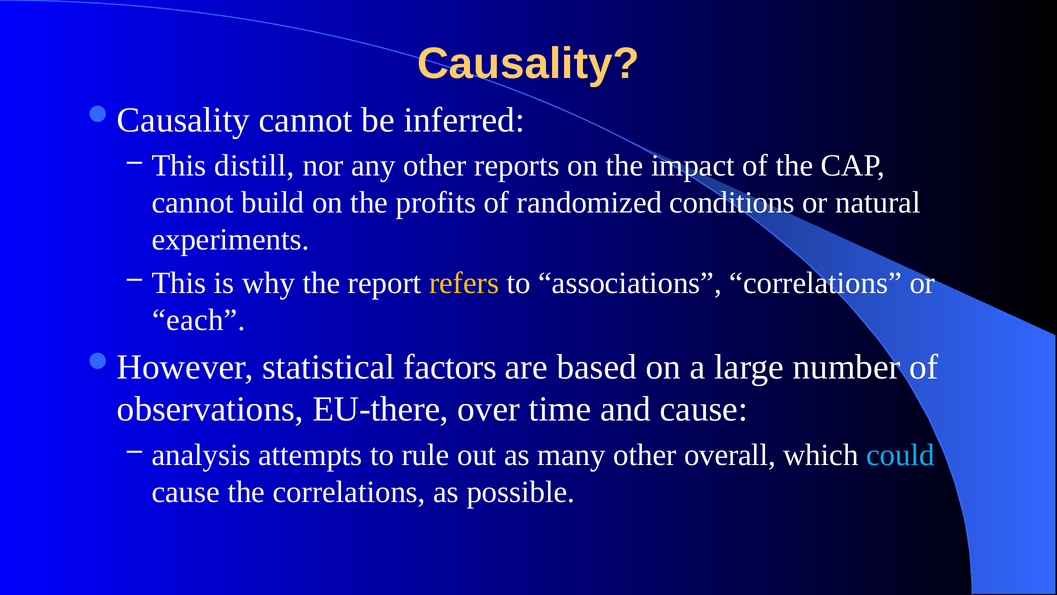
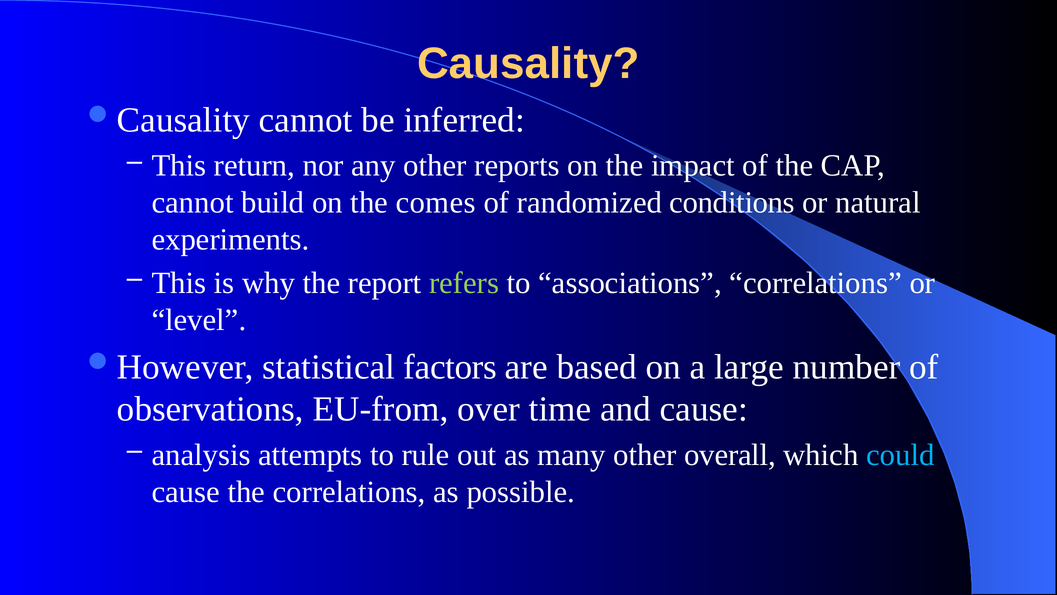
distill: distill -> return
profits: profits -> comes
refers colour: yellow -> light green
each: each -> level
EU-there: EU-there -> EU-from
